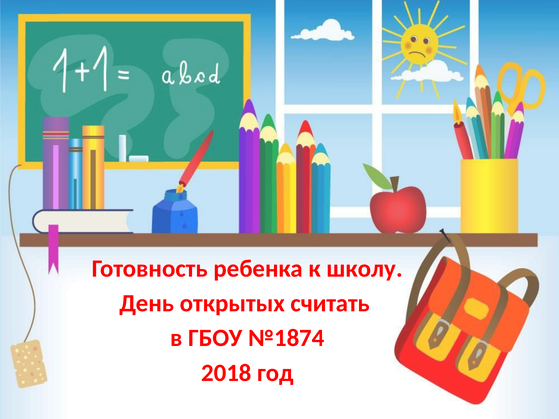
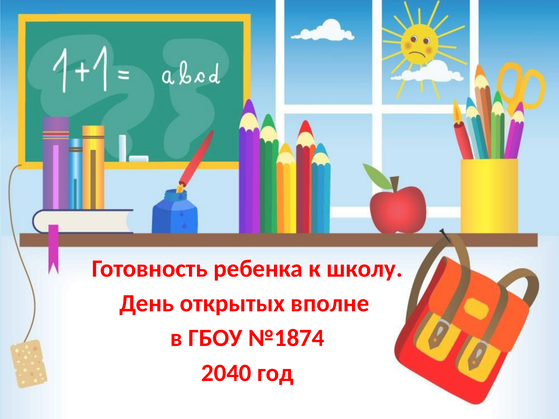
считать: считать -> вполне
2018: 2018 -> 2040
